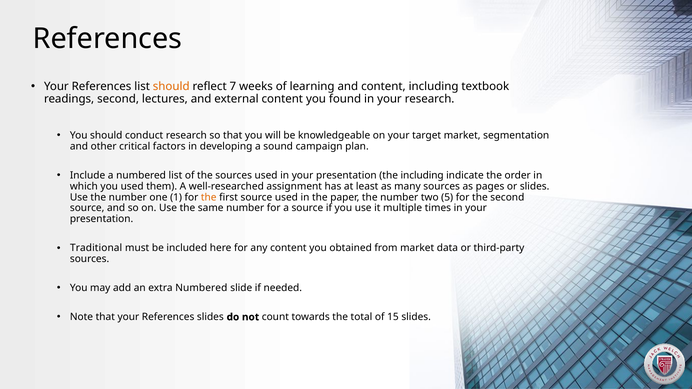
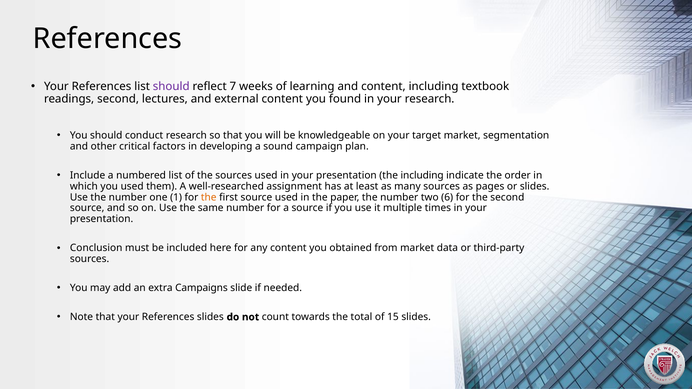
should at (171, 87) colour: orange -> purple
5: 5 -> 6
Traditional: Traditional -> Conclusion
extra Numbered: Numbered -> Campaigns
